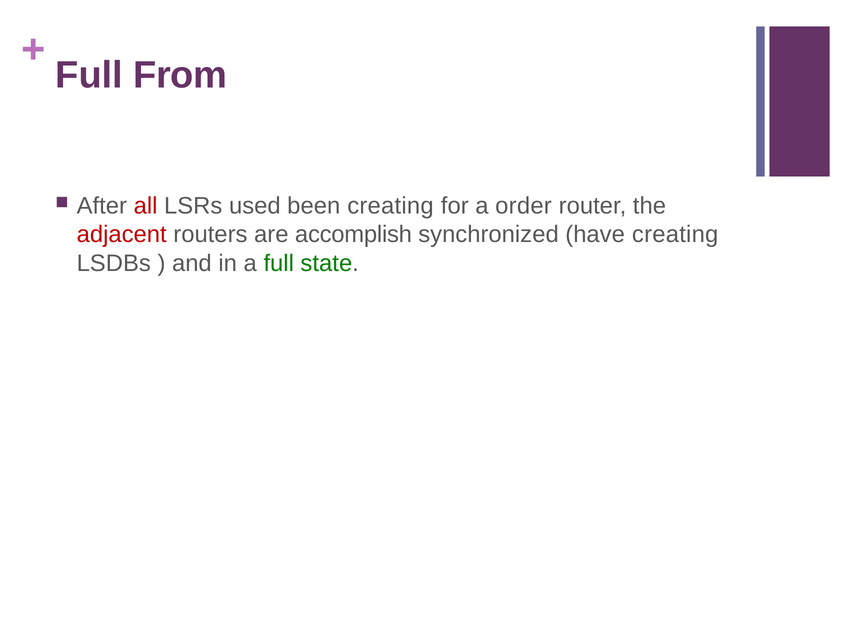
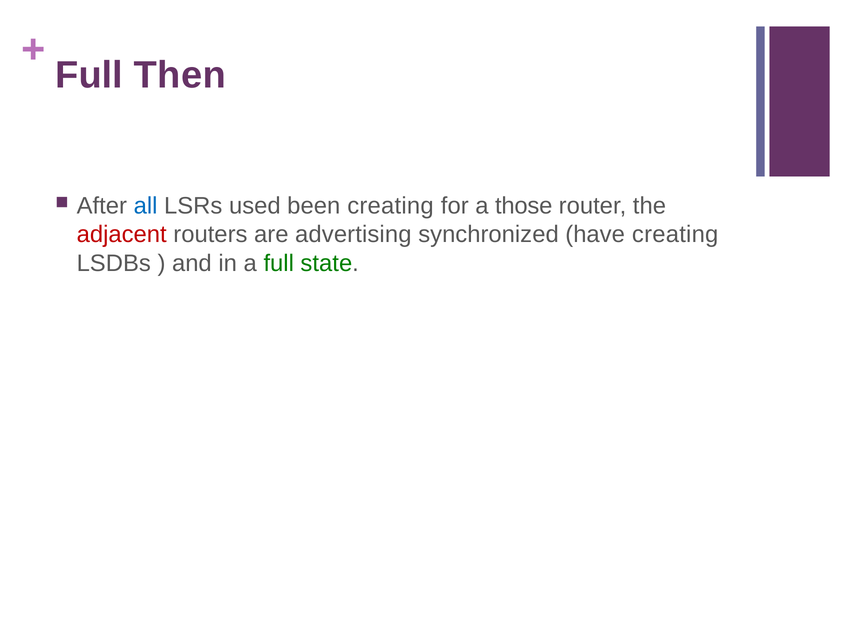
From: From -> Then
all colour: red -> blue
order: order -> those
accomplish: accomplish -> advertising
